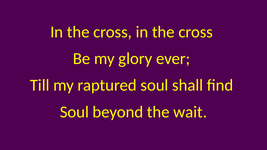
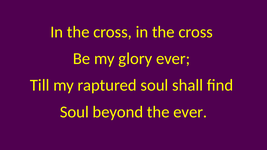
the wait: wait -> ever
